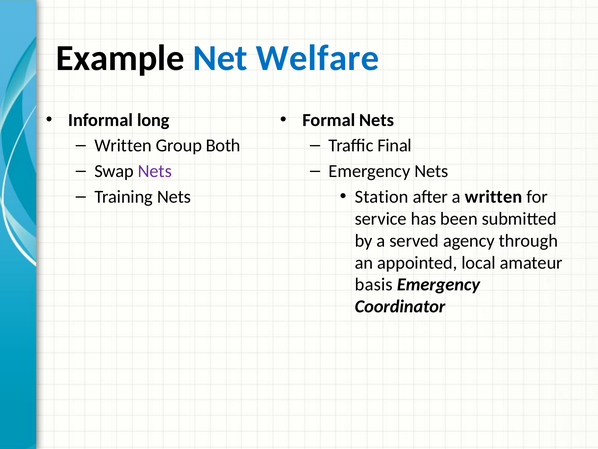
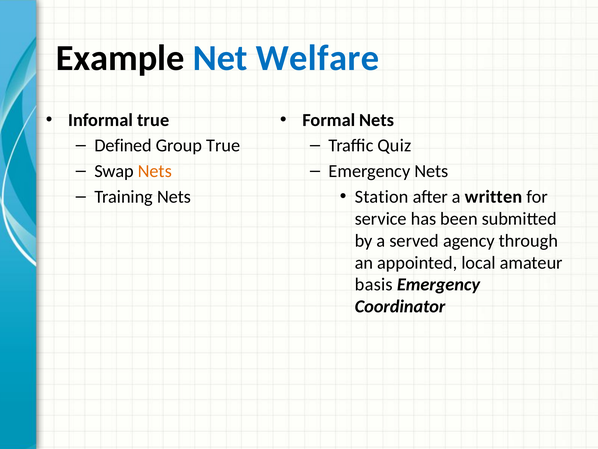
Informal long: long -> true
Written at (123, 145): Written -> Defined
Group Both: Both -> True
Final: Final -> Quiz
Nets at (155, 171) colour: purple -> orange
